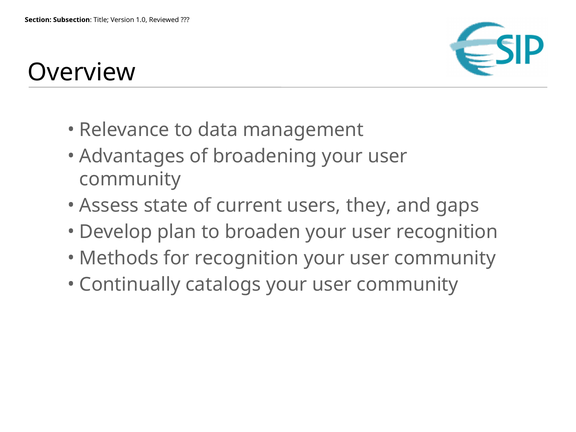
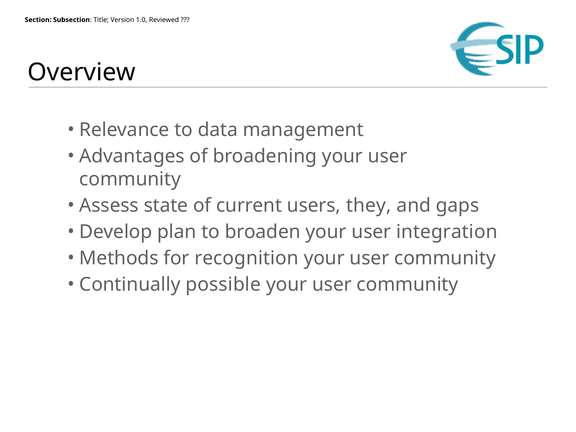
user recognition: recognition -> integration
catalogs: catalogs -> possible
